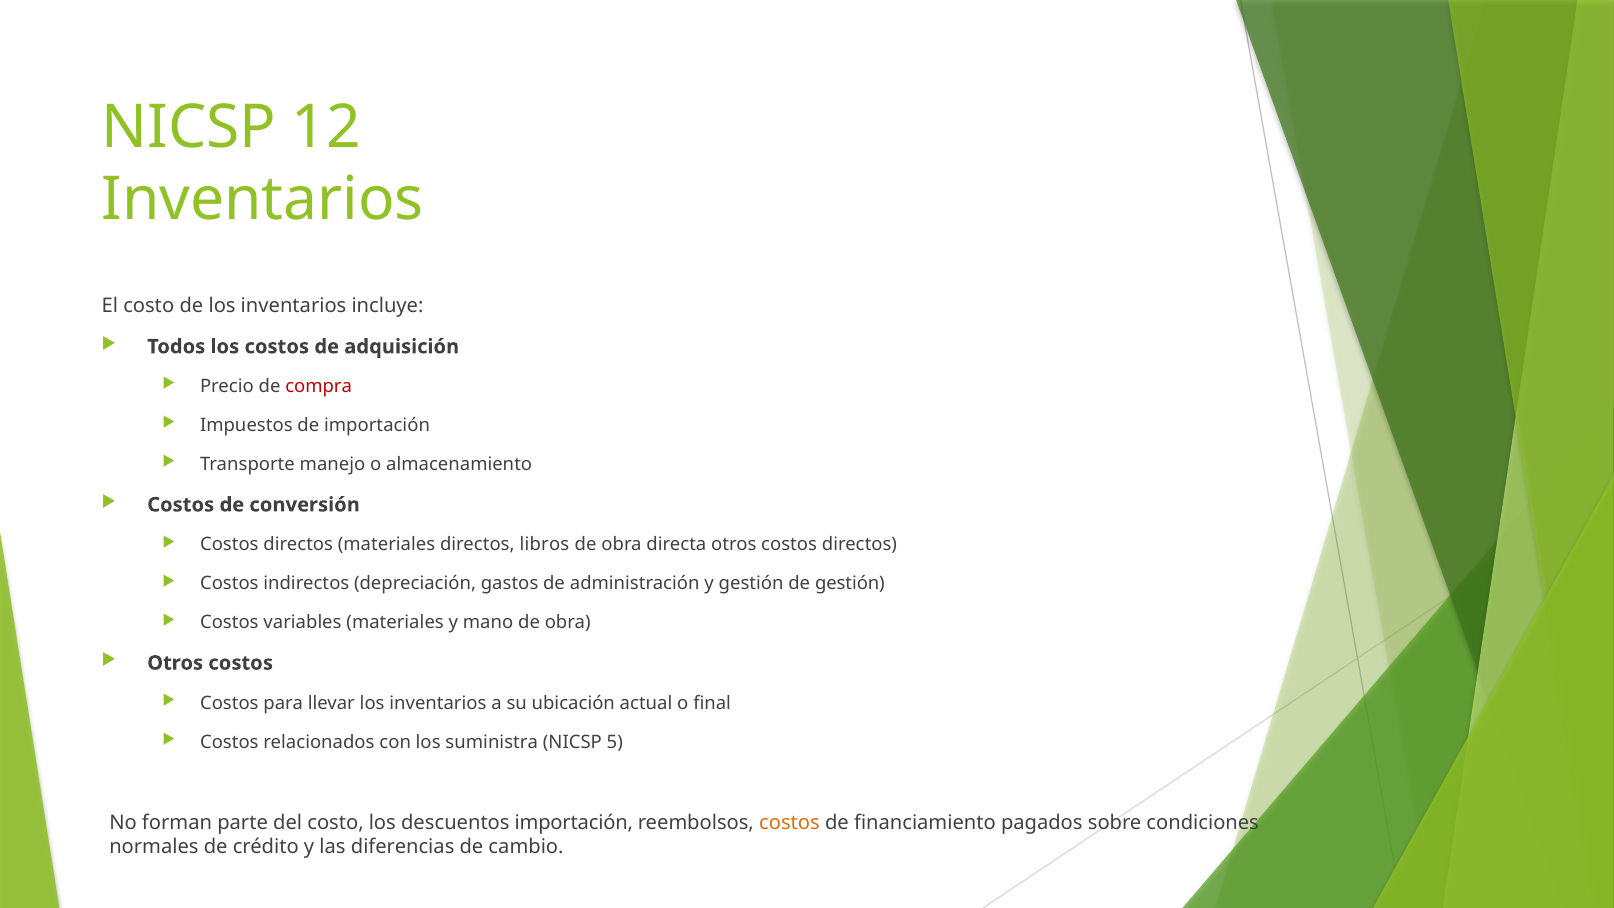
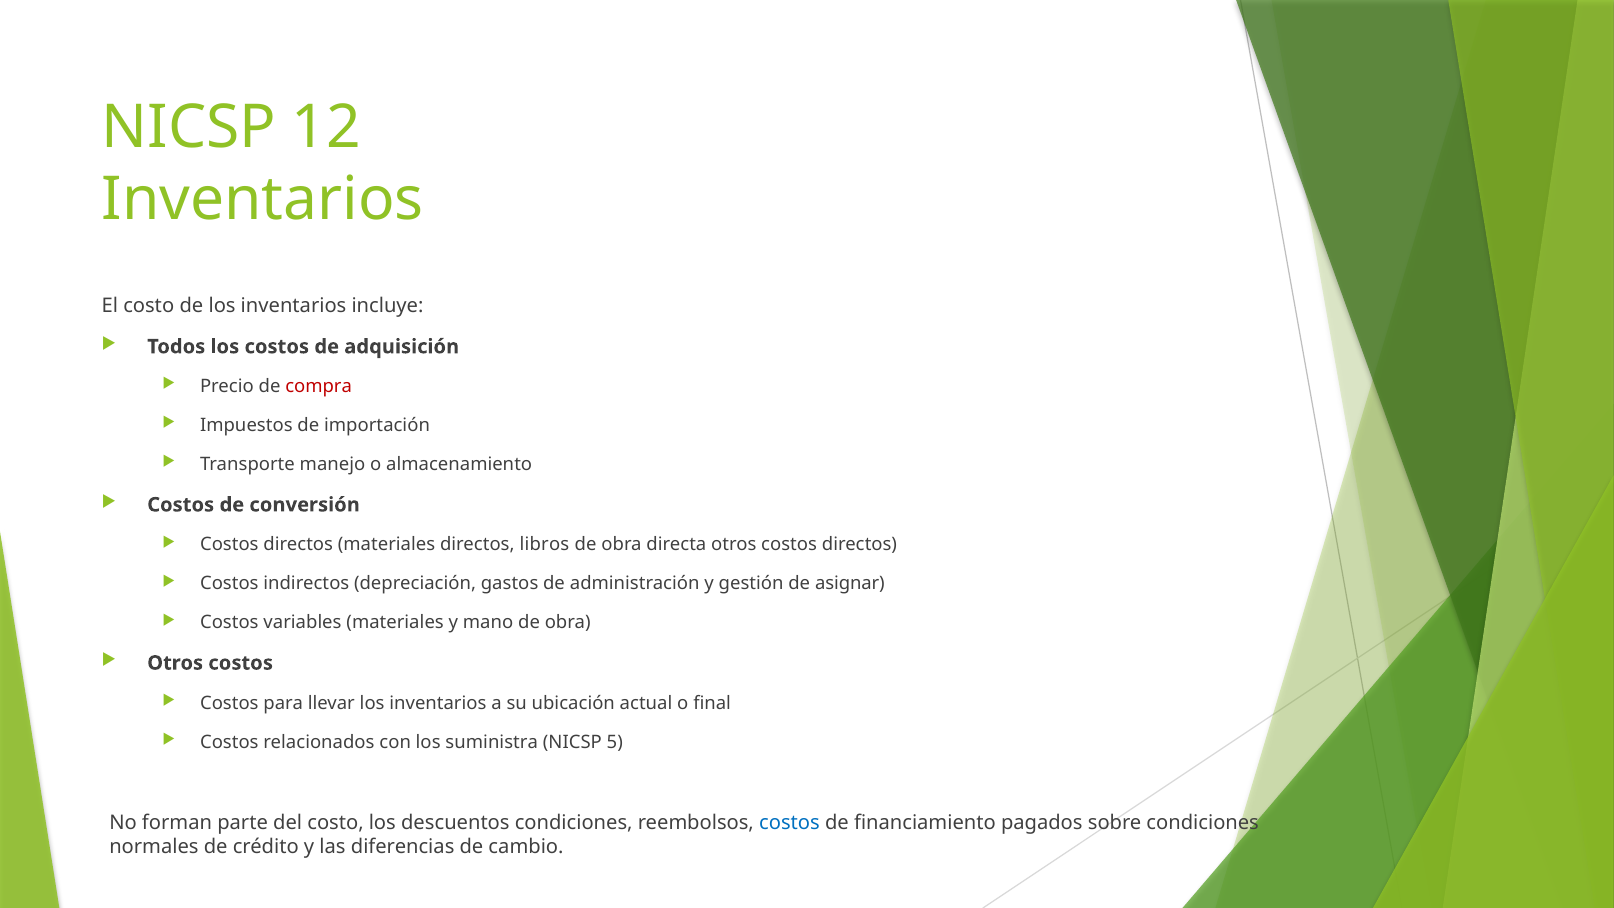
de gestión: gestión -> asignar
descuentos importación: importación -> condiciones
costos at (789, 823) colour: orange -> blue
